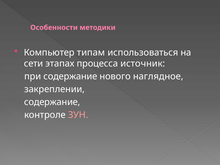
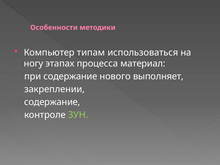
сети: сети -> ногу
источник: источник -> материал
наглядное: наглядное -> выполняет
ЗУН colour: pink -> light green
